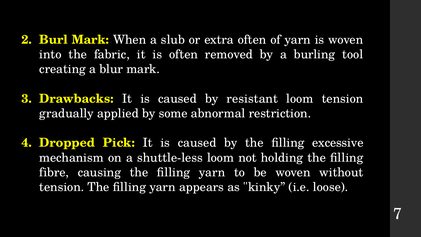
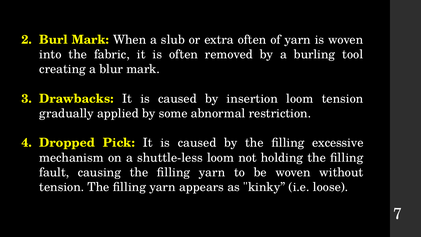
resistant: resistant -> insertion
fibre: fibre -> fault
